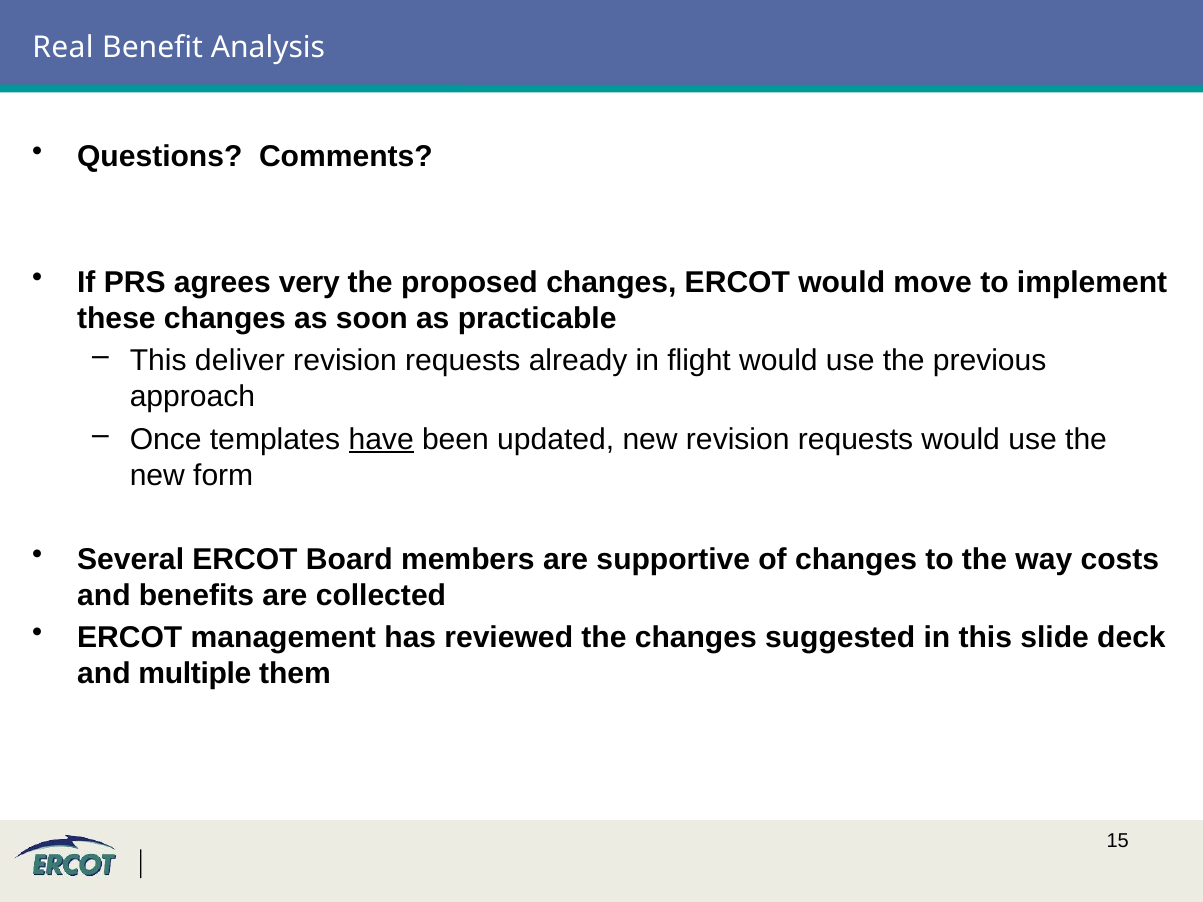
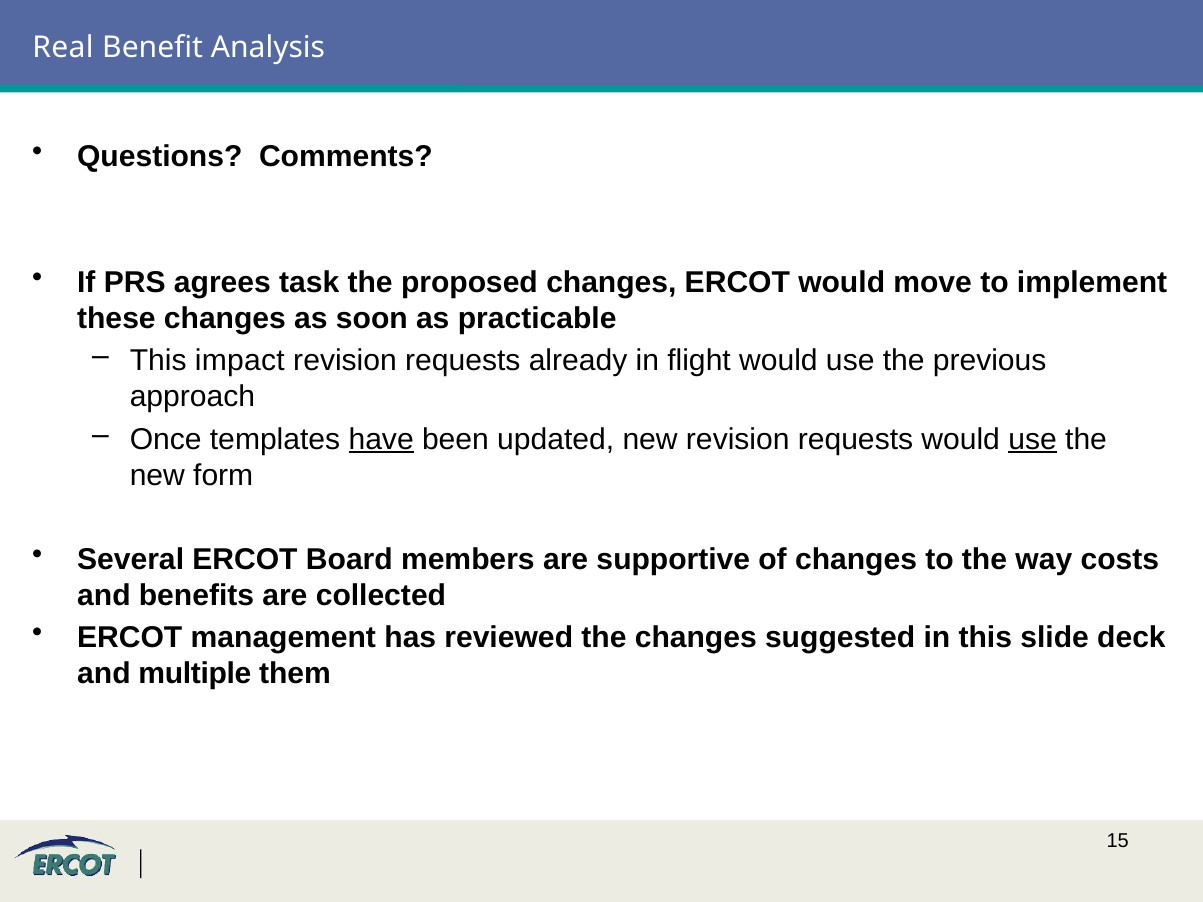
very: very -> task
deliver: deliver -> impact
use at (1033, 439) underline: none -> present
